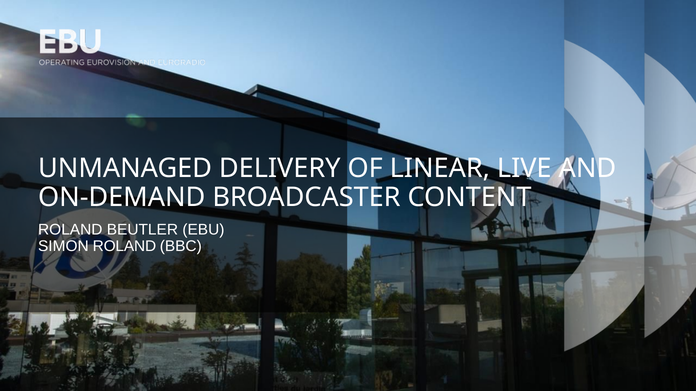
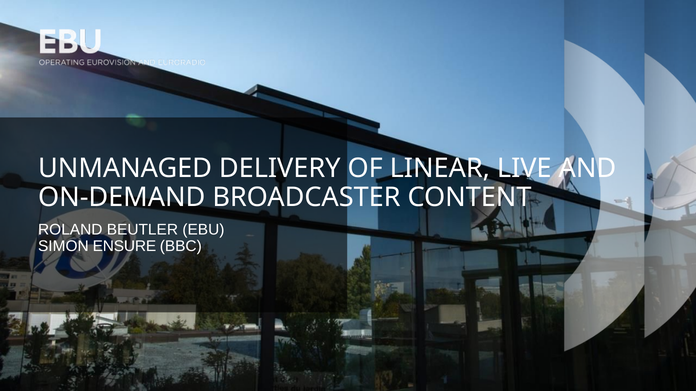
SIMON ROLAND: ROLAND -> ENSURE
